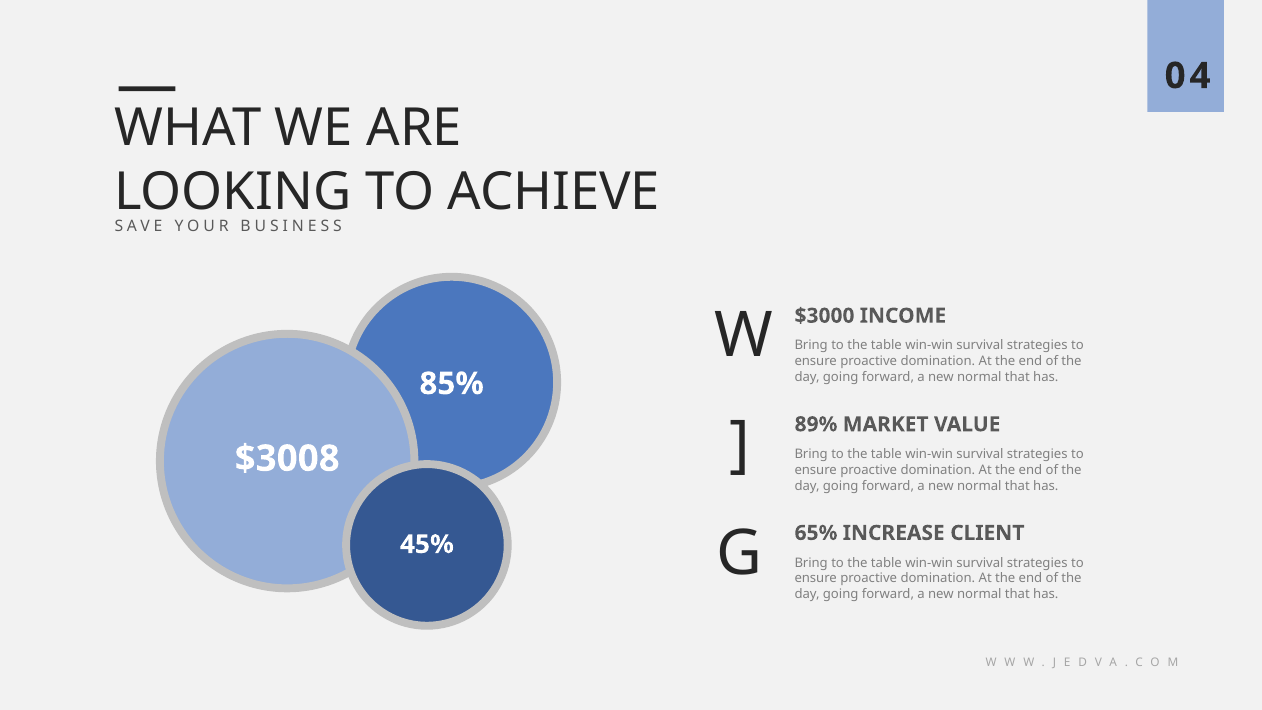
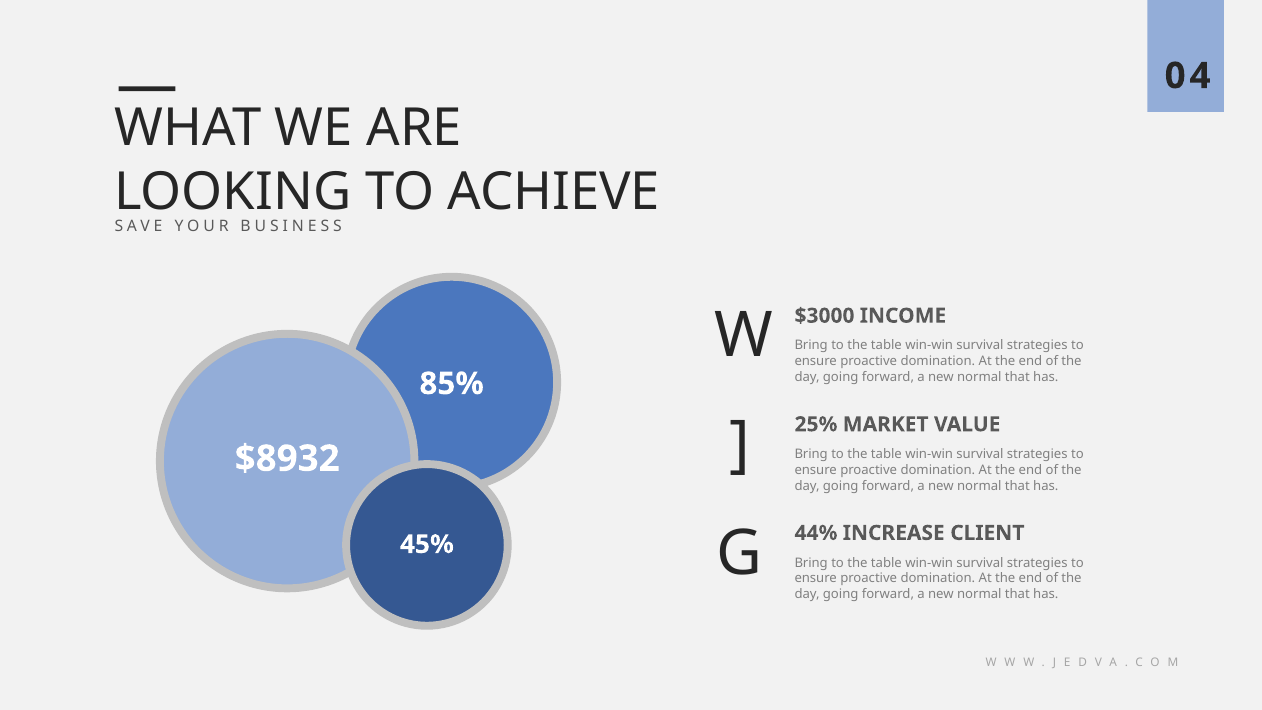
89%: 89% -> 25%
$3008: $3008 -> $8932
65%: 65% -> 44%
